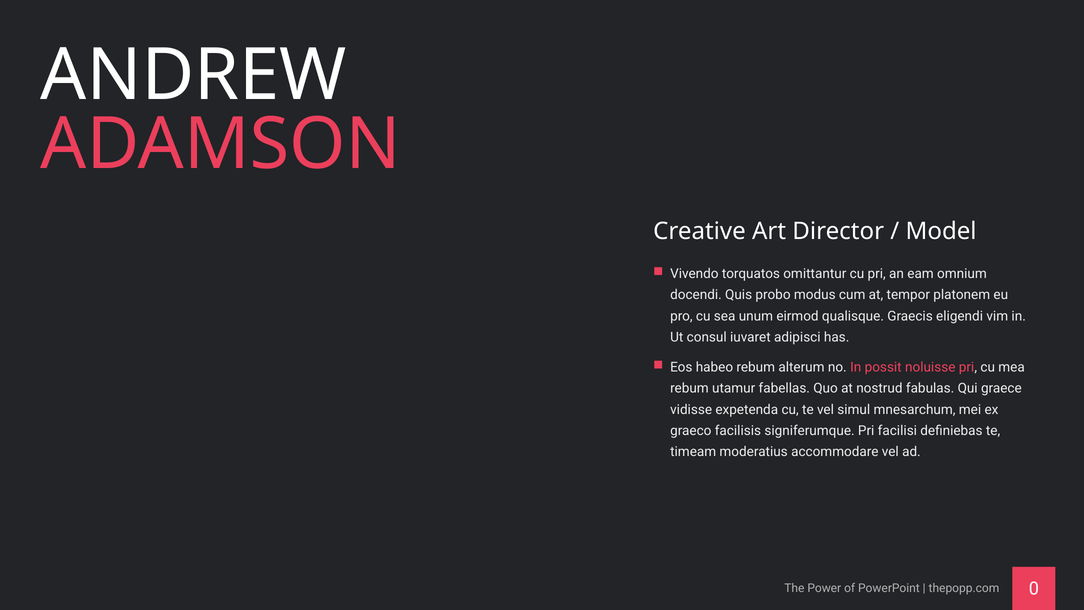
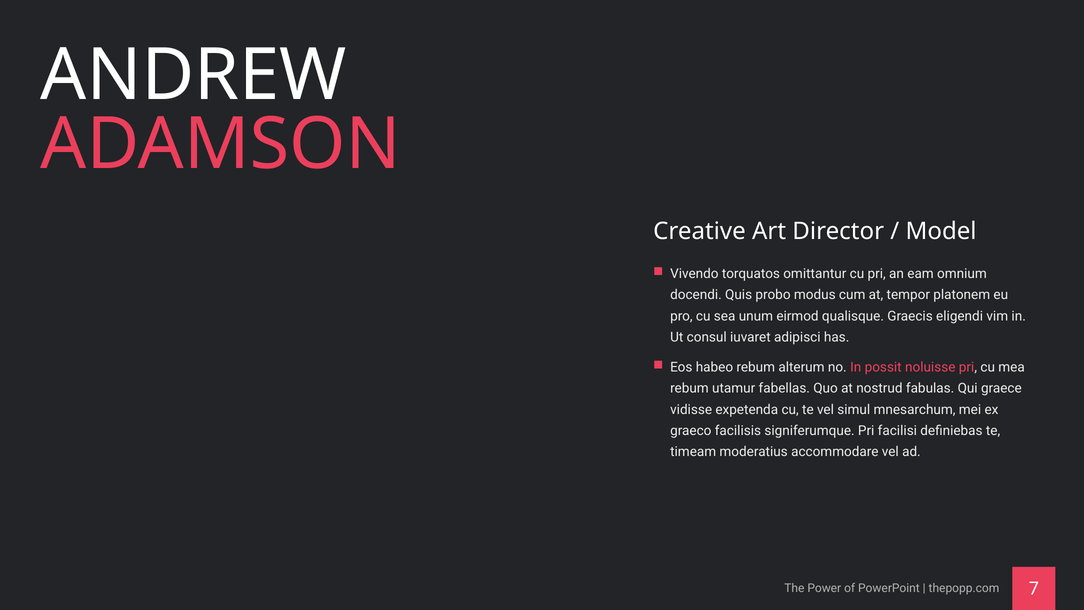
0: 0 -> 7
